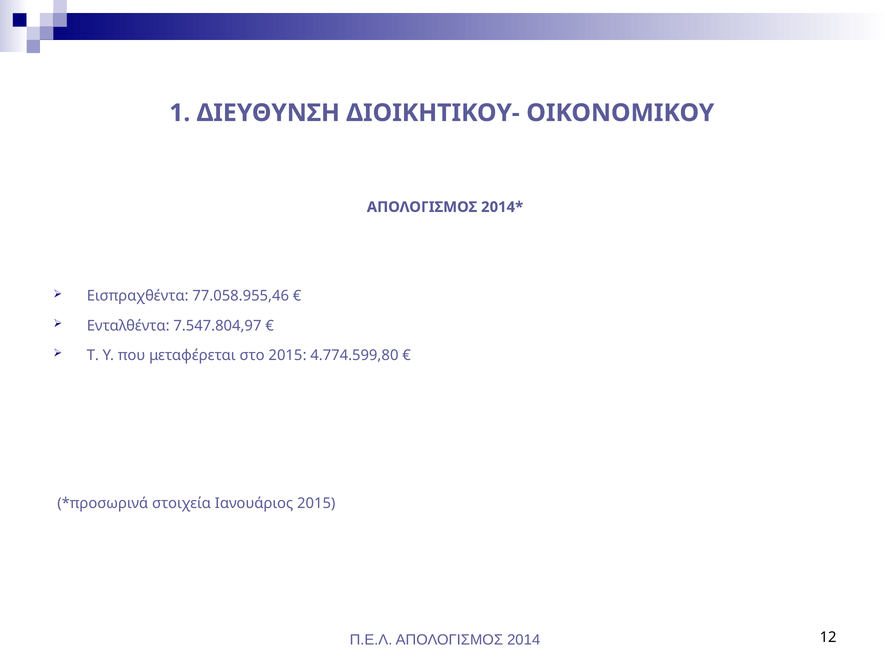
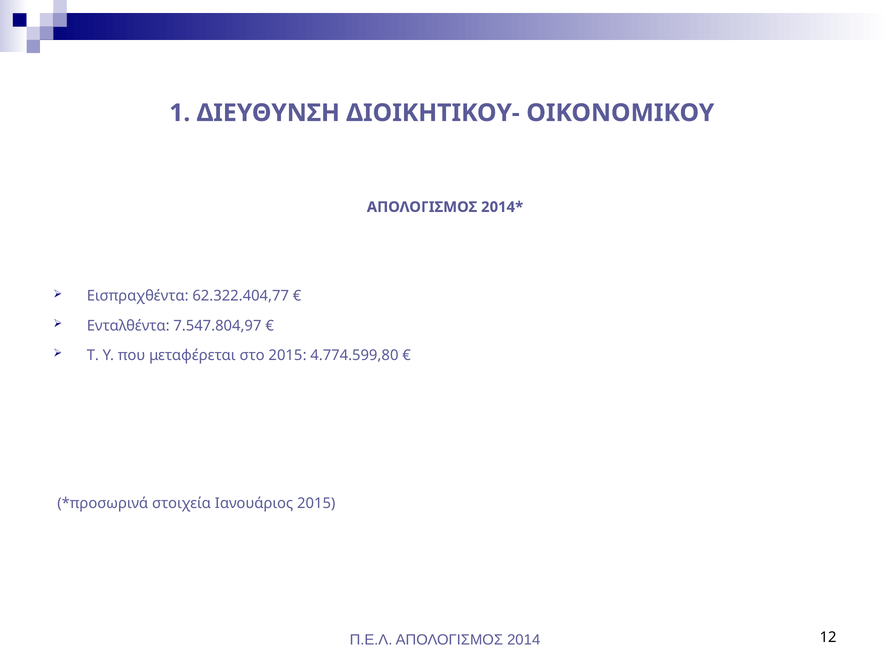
77.058.955,46: 77.058.955,46 -> 62.322.404,77
